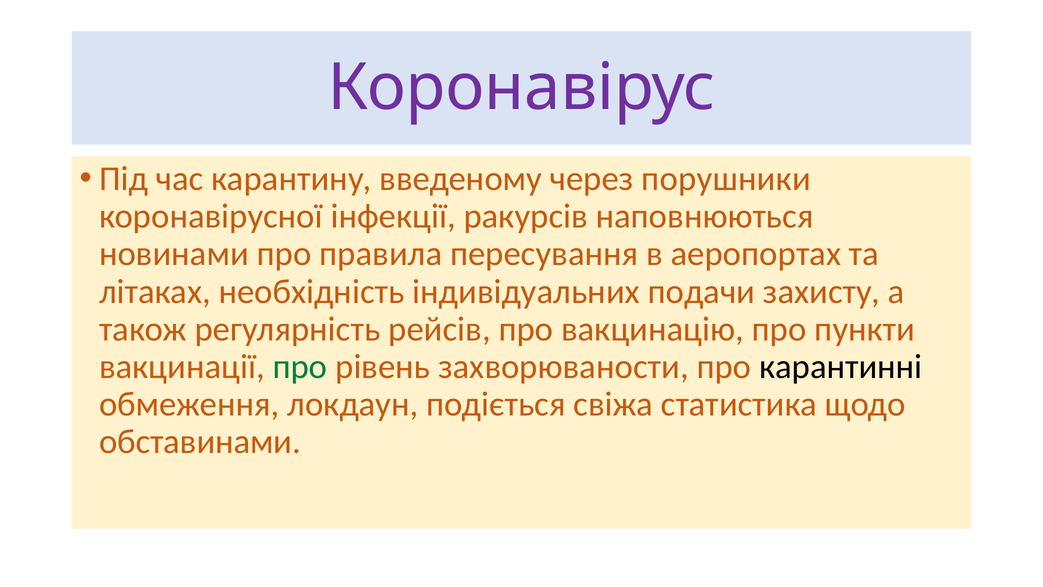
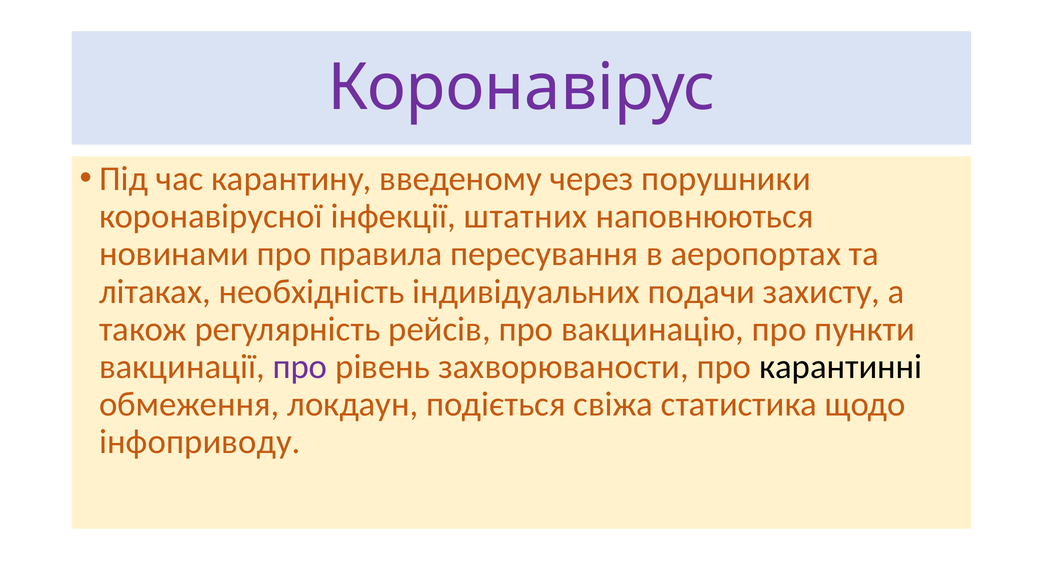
ракурсів: ракурсів -> штатних
про at (300, 367) colour: green -> purple
обставинами: обставинами -> інфоприводу
